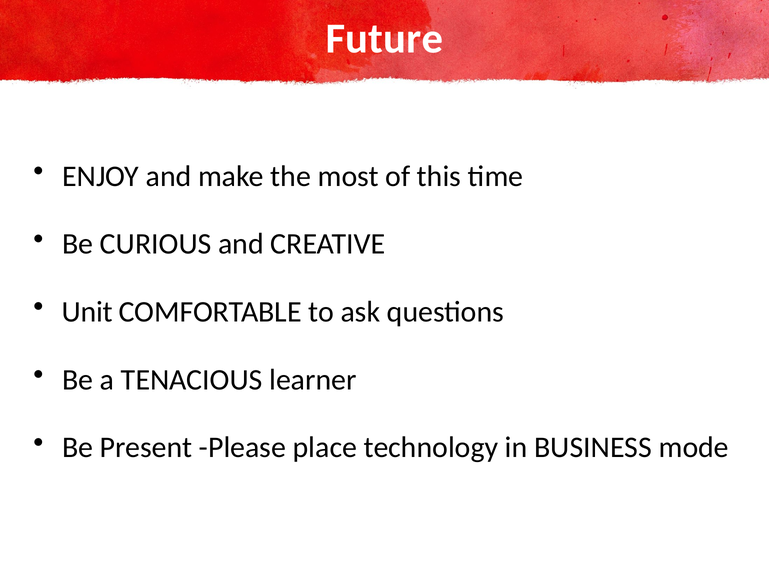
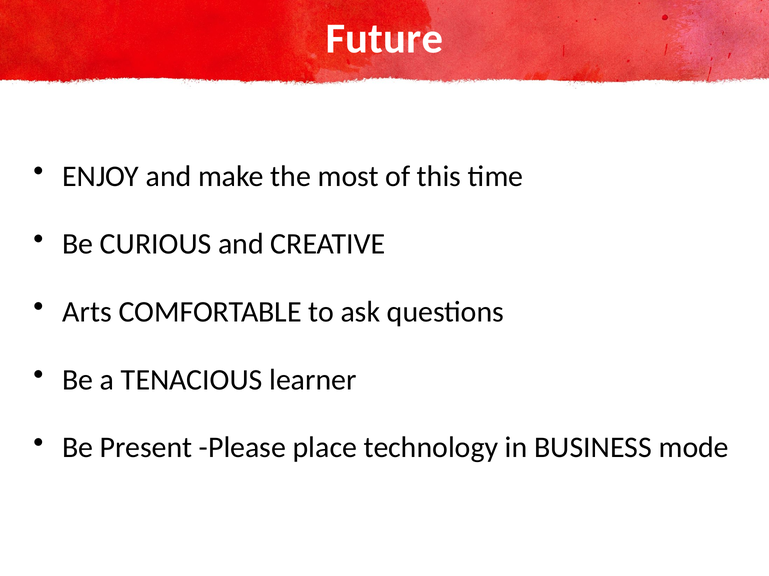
Unit: Unit -> Arts
